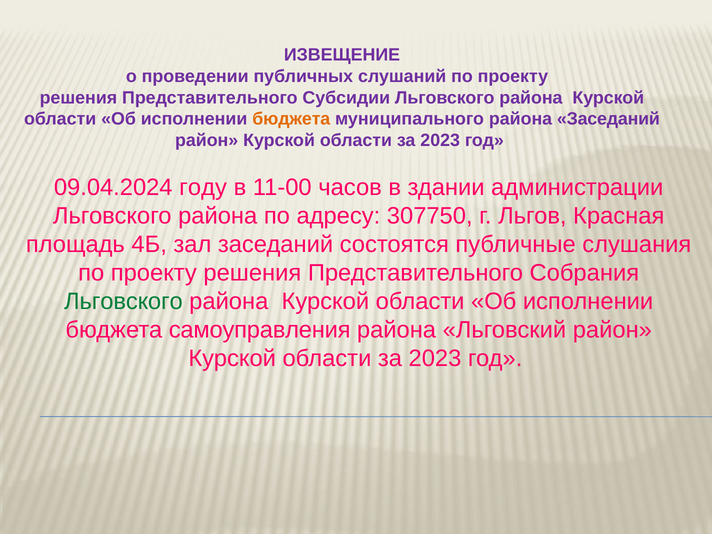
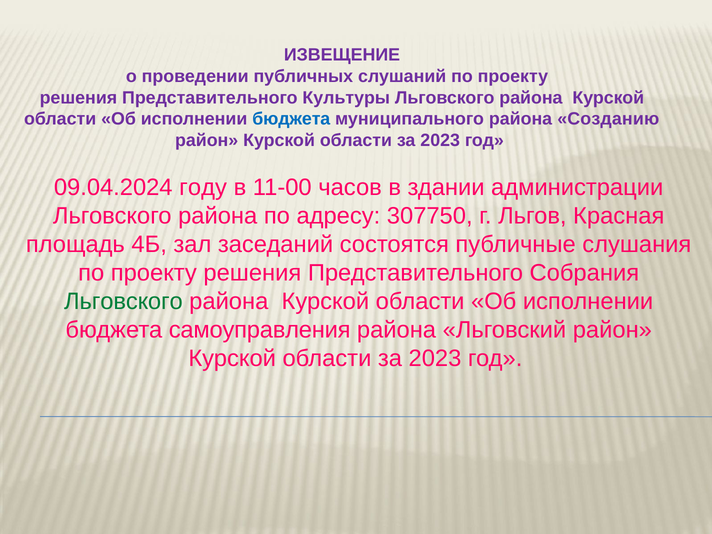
Субсидии: Субсидии -> Культуры
бюджета at (291, 119) colour: orange -> blue
района Заседаний: Заседаний -> Созданию
